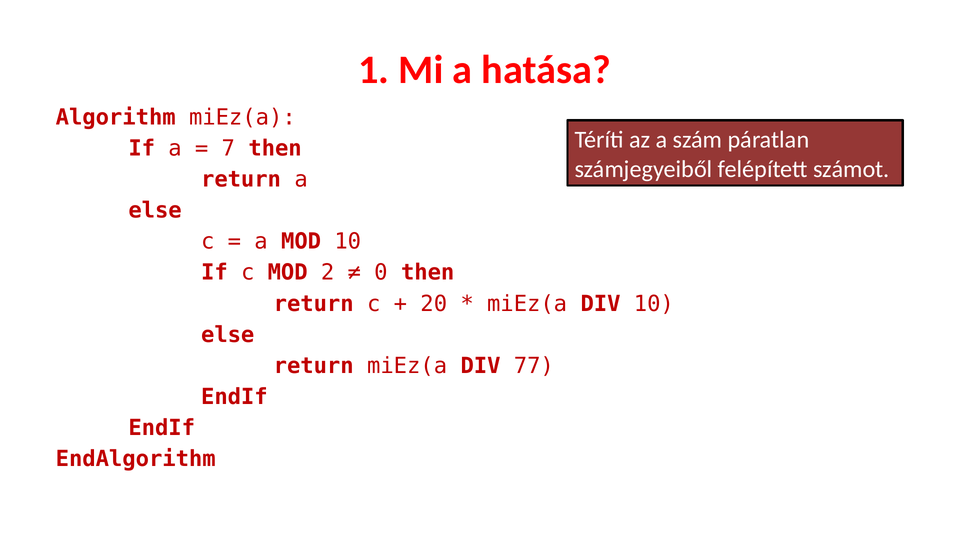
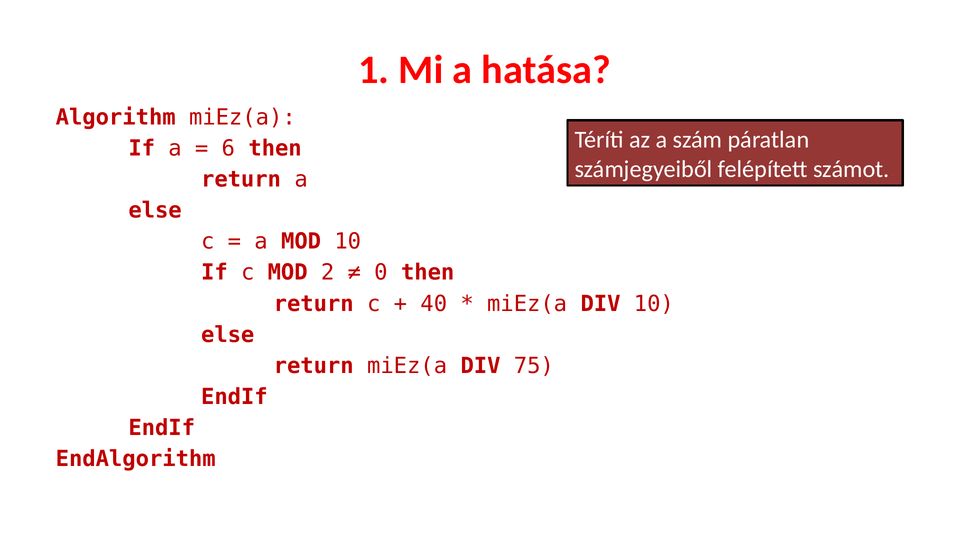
7: 7 -> 6
20: 20 -> 40
77: 77 -> 75
